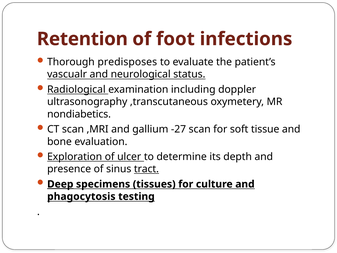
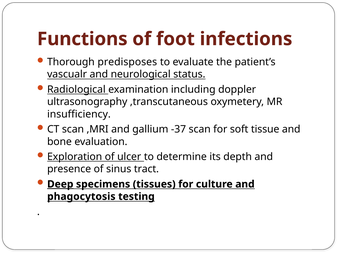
Retention: Retention -> Functions
nondiabetics: nondiabetics -> insufficiency
-27: -27 -> -37
tract underline: present -> none
